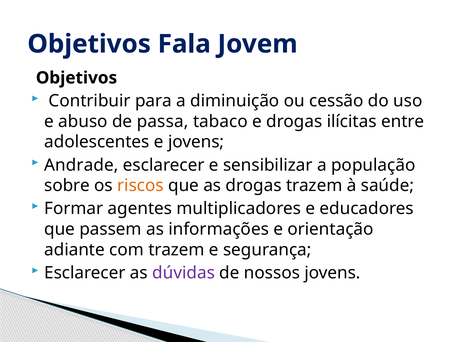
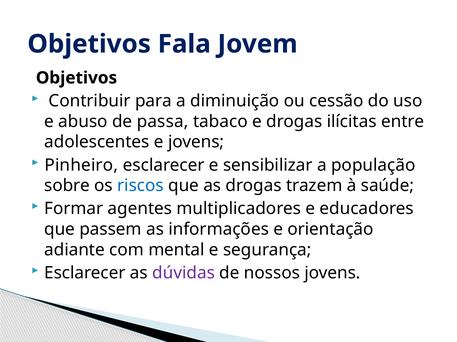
Andrade: Andrade -> Pinheiro
riscos colour: orange -> blue
com trazem: trazem -> mental
